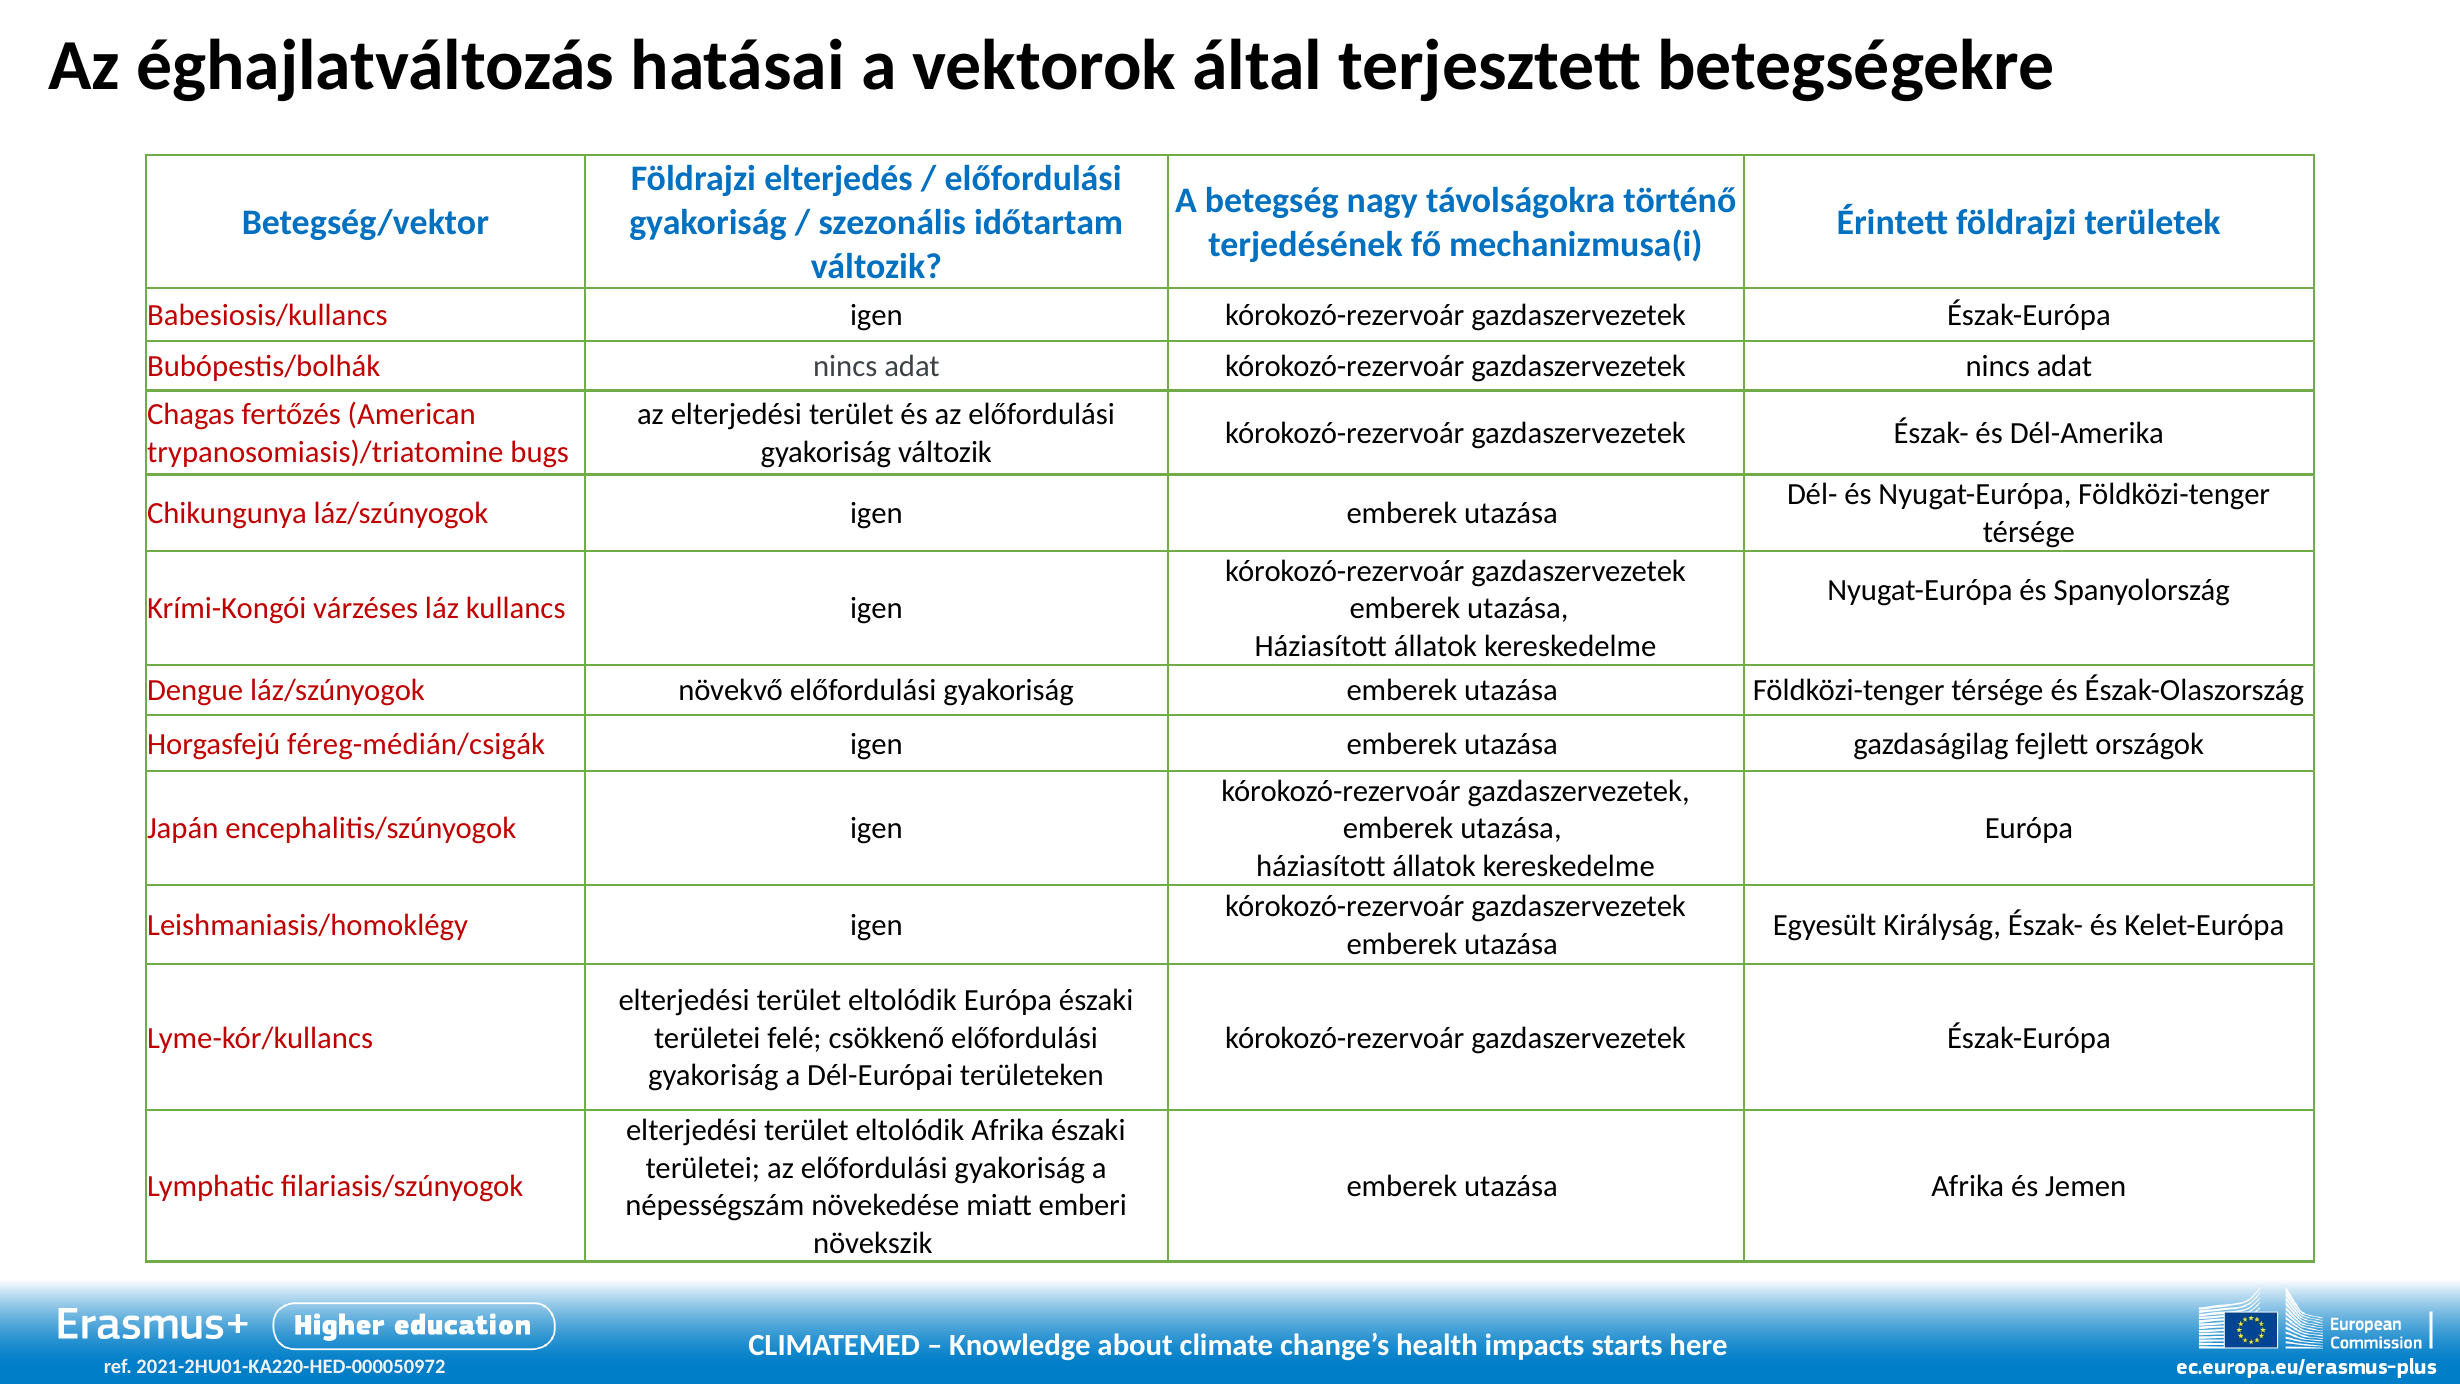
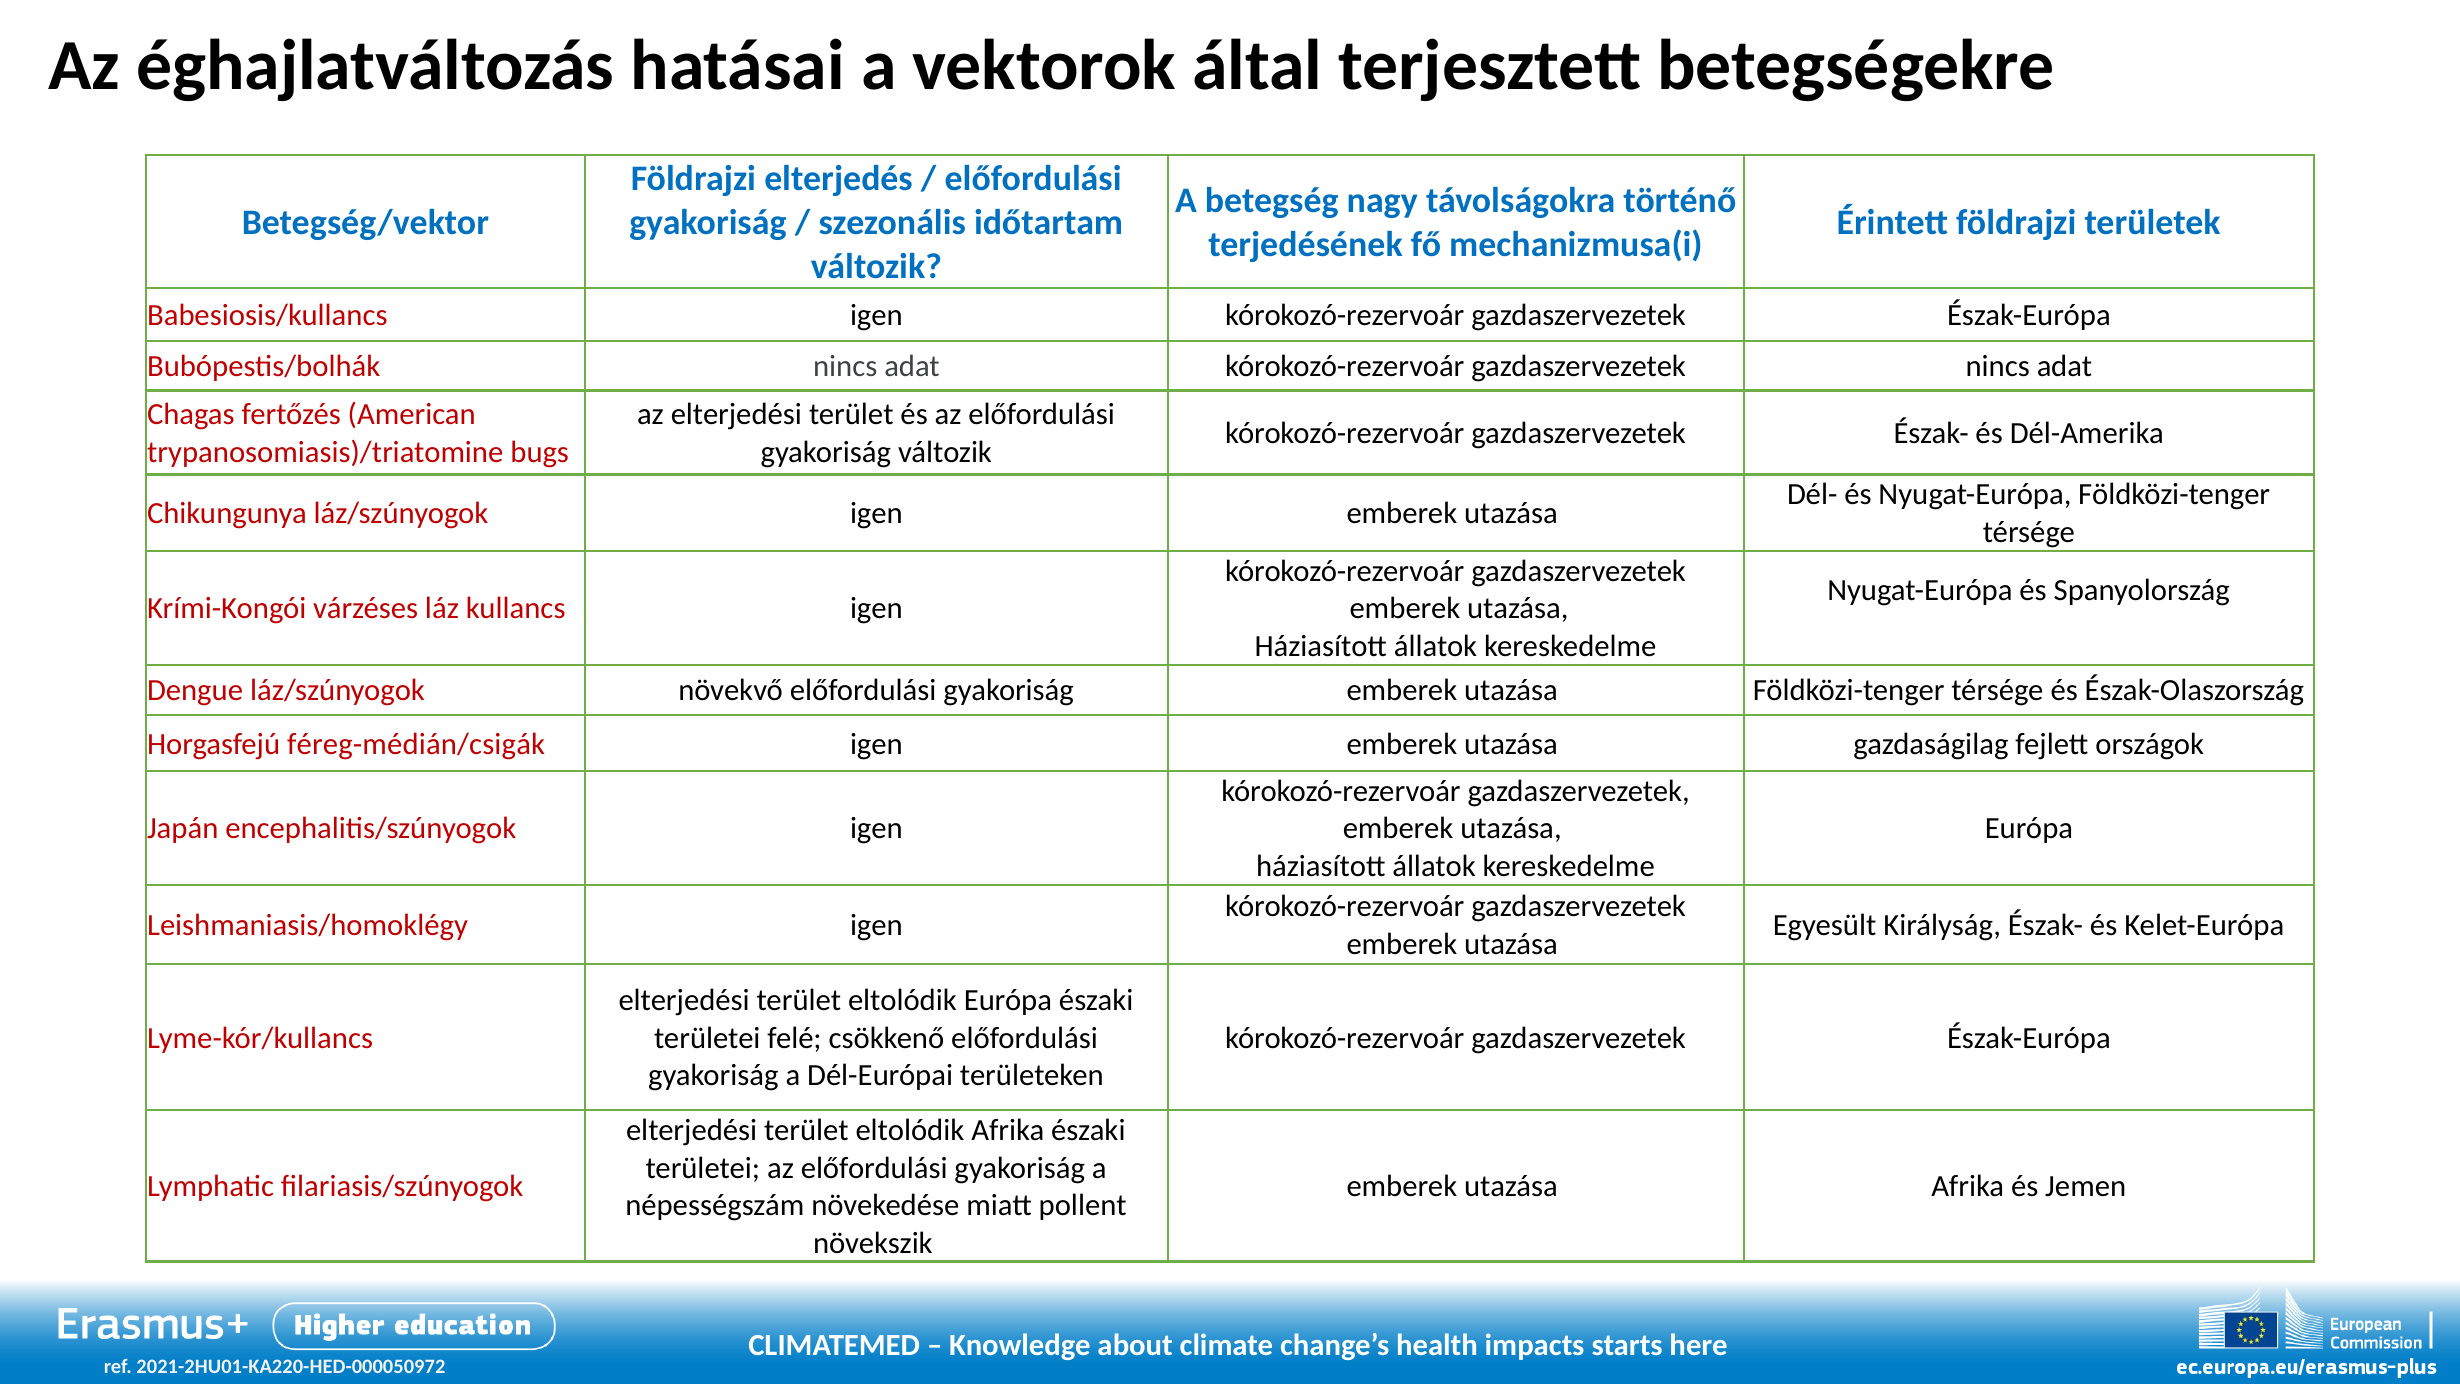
emberi: emberi -> pollent
